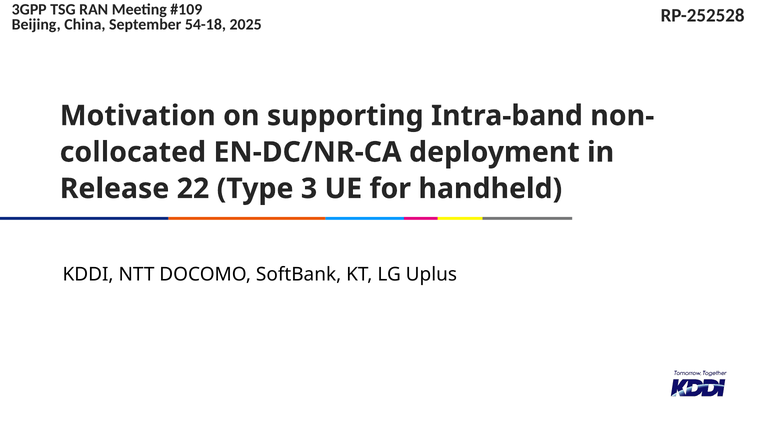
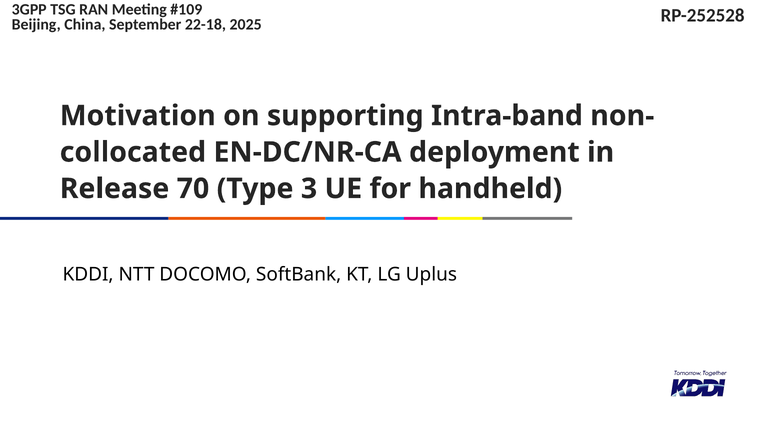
54-18: 54-18 -> 22-18
22: 22 -> 70
